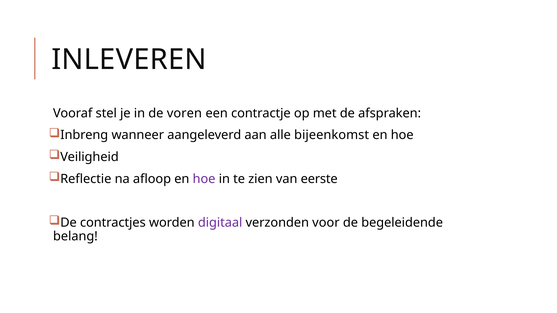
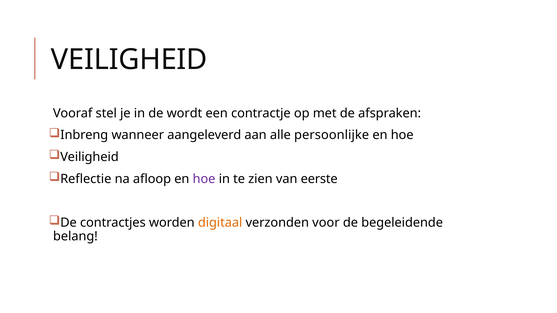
INLEVEREN at (129, 60): INLEVEREN -> VEILIGHEID
voren: voren -> wordt
bijeenkomst: bijeenkomst -> persoonlijke
digitaal colour: purple -> orange
